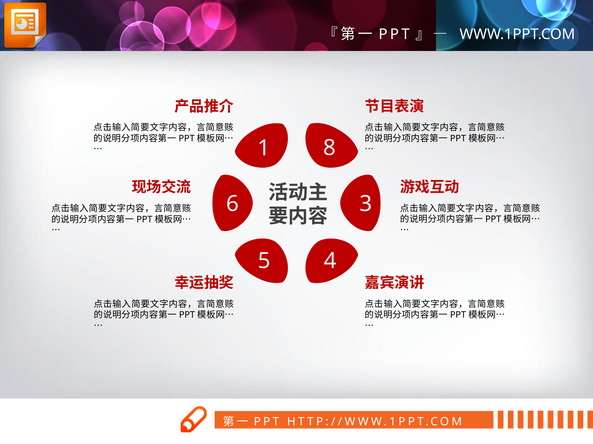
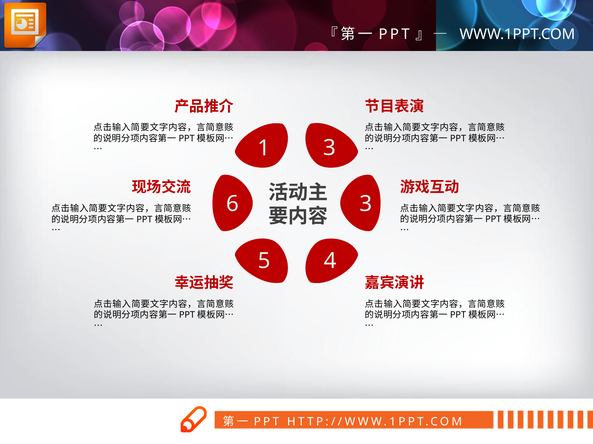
1 8: 8 -> 3
